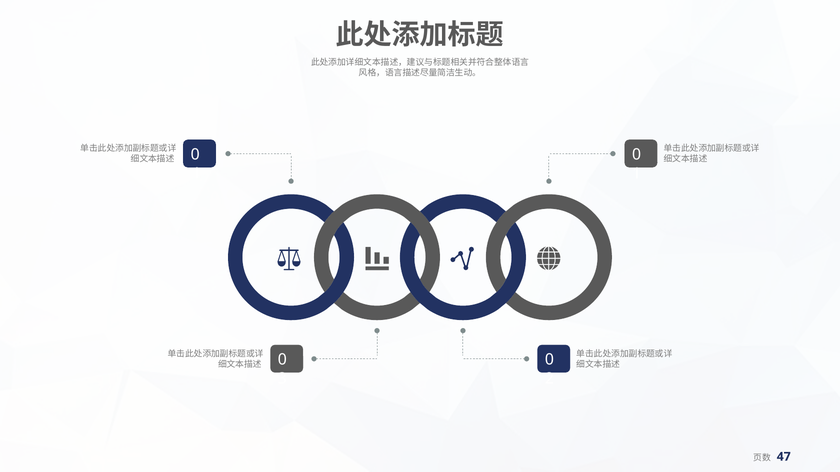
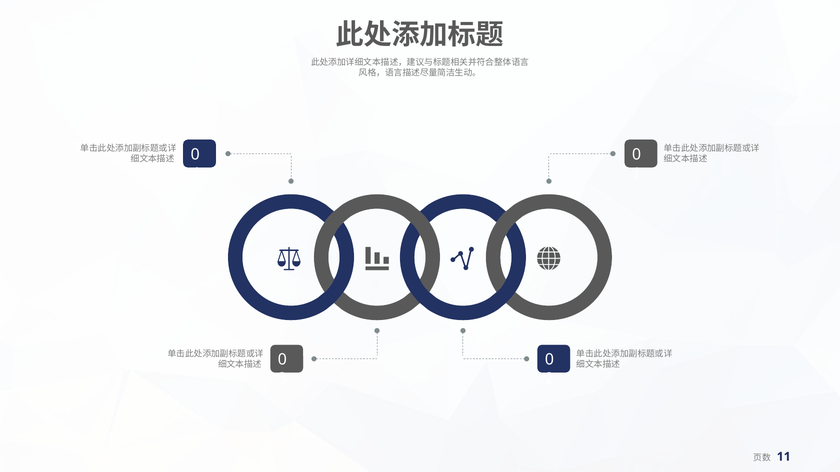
47: 47 -> 11
